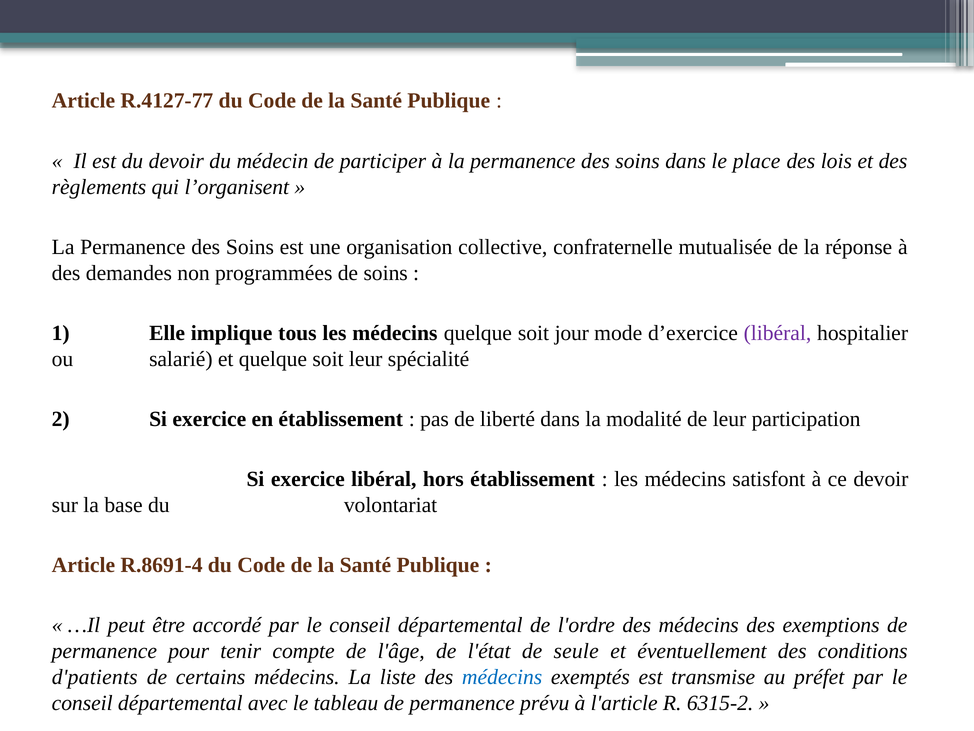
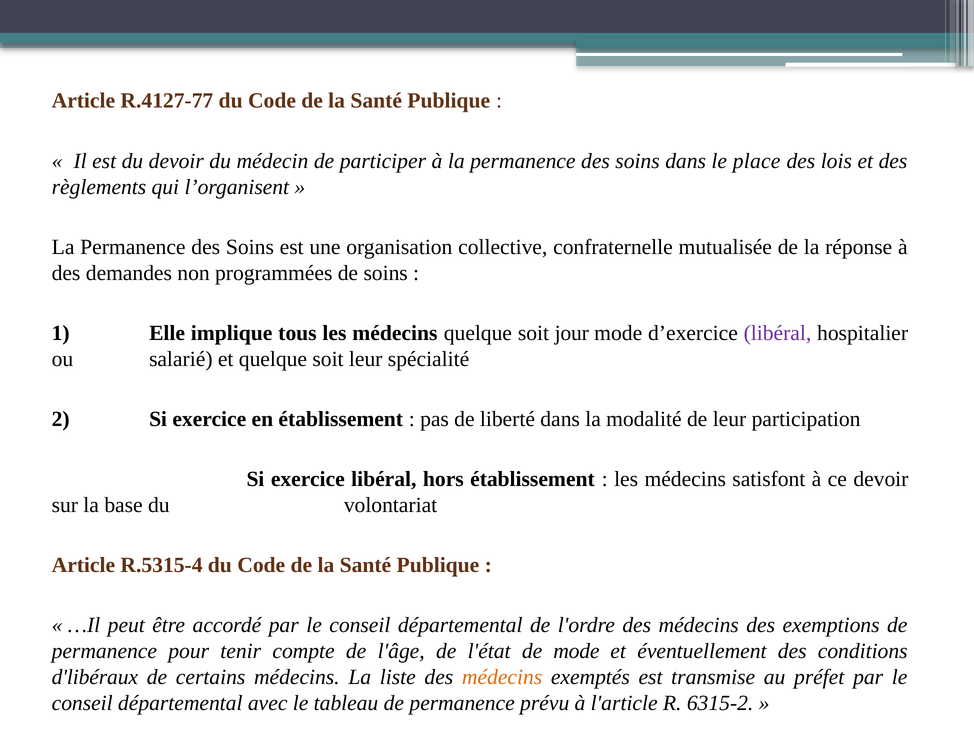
R.8691-4: R.8691-4 -> R.5315-4
de seule: seule -> mode
d'patients: d'patients -> d'libéraux
médecins at (502, 677) colour: blue -> orange
